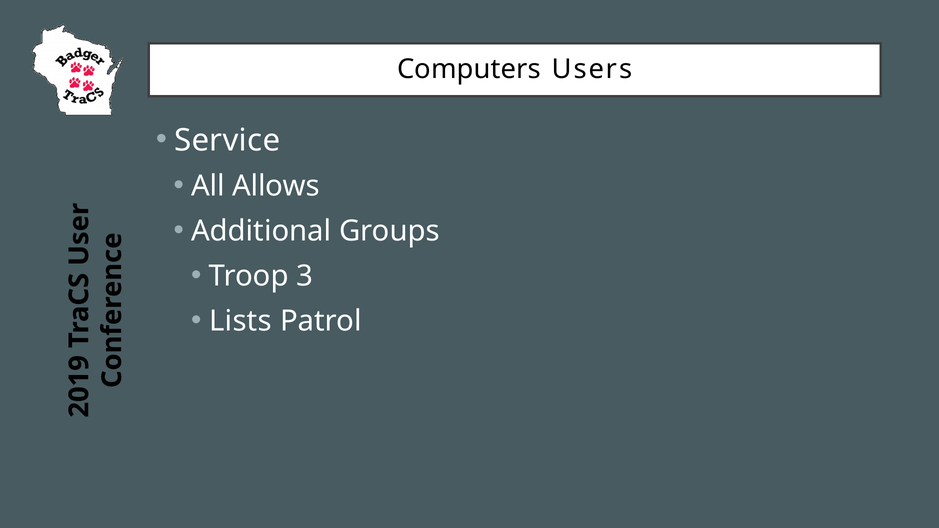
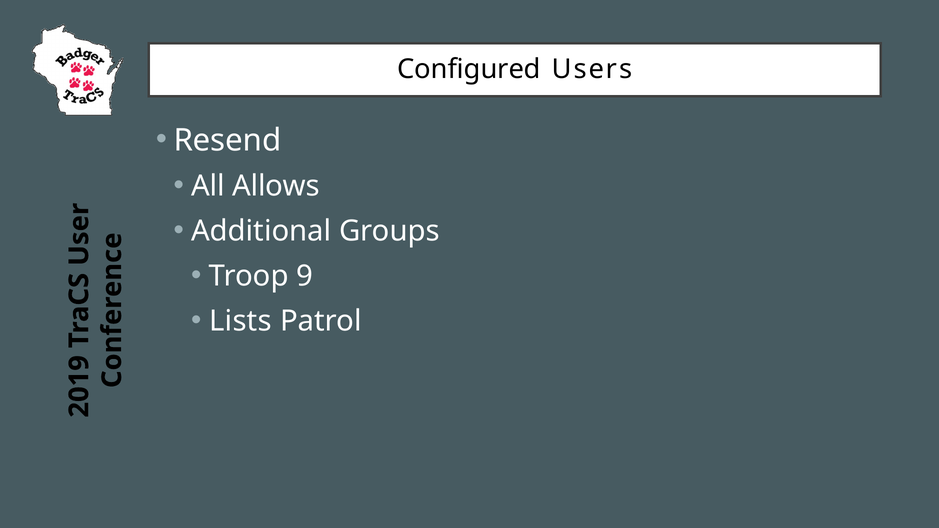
Computers: Computers -> Configured
Service: Service -> Resend
Troop 3: 3 -> 9
